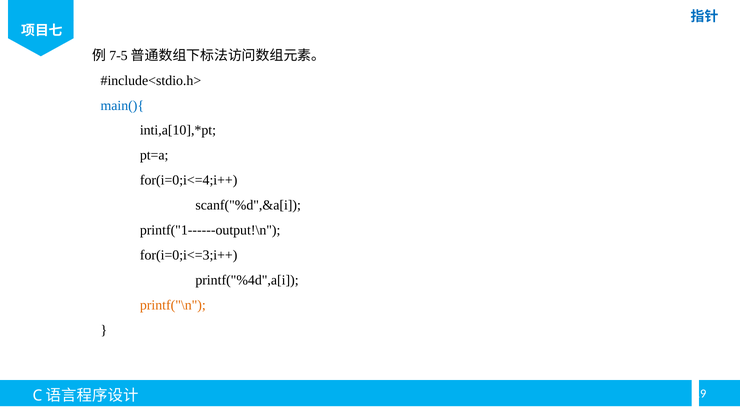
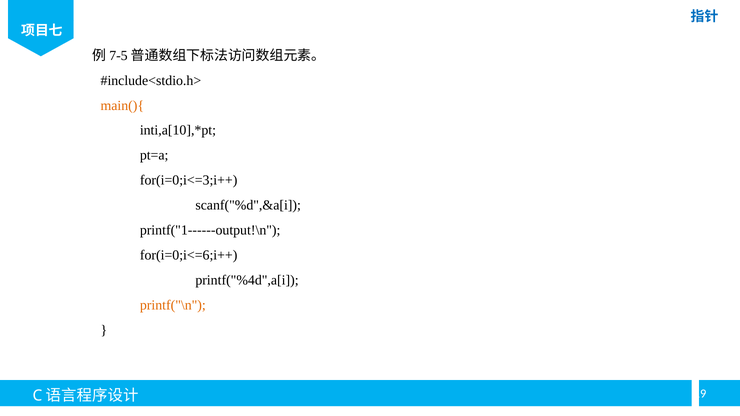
main(){ colour: blue -> orange
for(i=0;i<=4;i++: for(i=0;i<=4;i++ -> for(i=0;i<=3;i++
for(i=0;i<=3;i++: for(i=0;i<=3;i++ -> for(i=0;i<=6;i++
